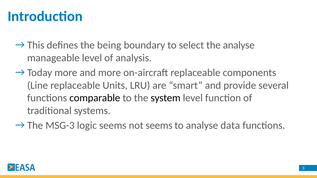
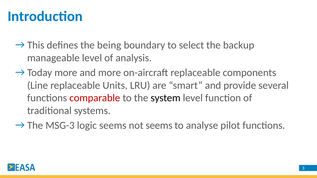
the analyse: analyse -> backup
comparable colour: black -> red
data: data -> pilot
